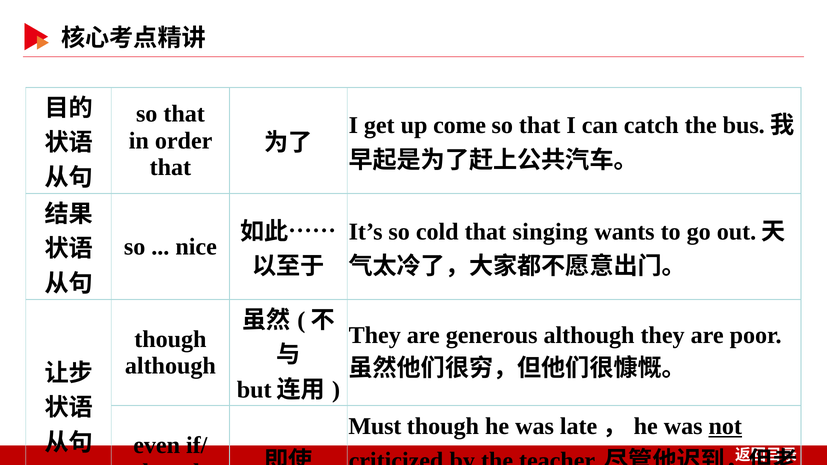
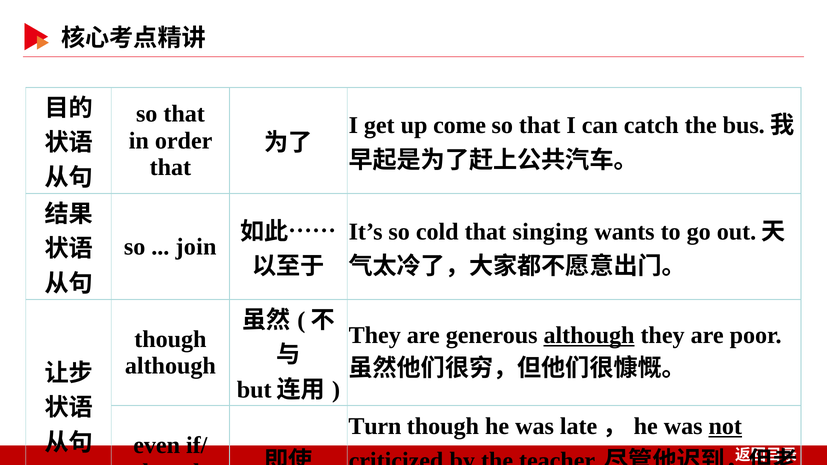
nice: nice -> join
although at (589, 335) underline: none -> present
Must: Must -> Turn
